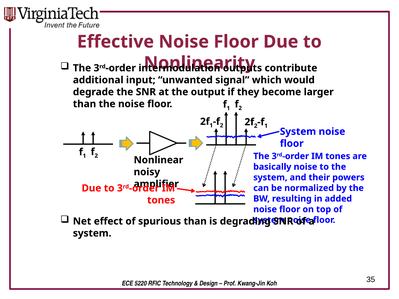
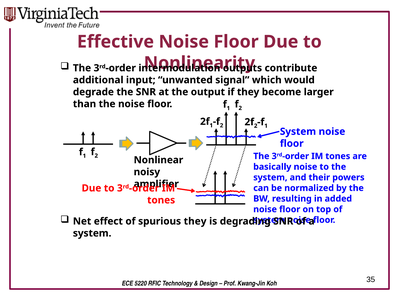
spurious than: than -> they
